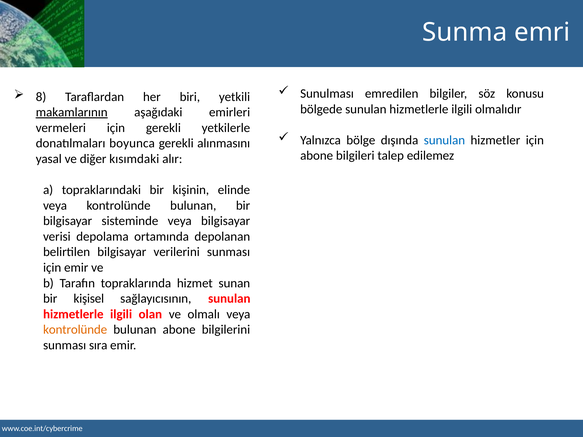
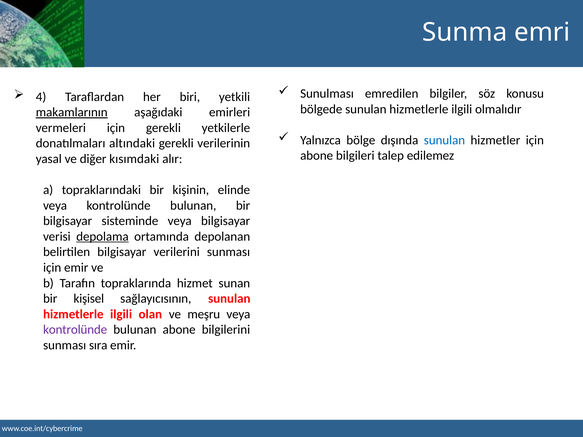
8: 8 -> 4
boyunca: boyunca -> altındaki
alınmasını: alınmasını -> verilerinin
depolama underline: none -> present
olmalı: olmalı -> meşru
kontrolünde at (75, 330) colour: orange -> purple
